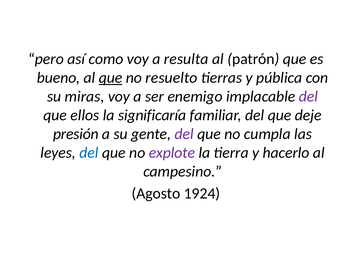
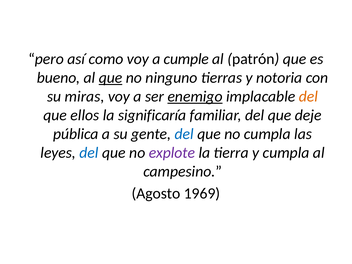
resulta: resulta -> cumple
resuelto: resuelto -> ninguno
pública: pública -> notoria
enemigo underline: none -> present
del at (308, 96) colour: purple -> orange
presión: presión -> pública
del at (184, 134) colour: purple -> blue
y hacerlo: hacerlo -> cumpla
1924: 1924 -> 1969
